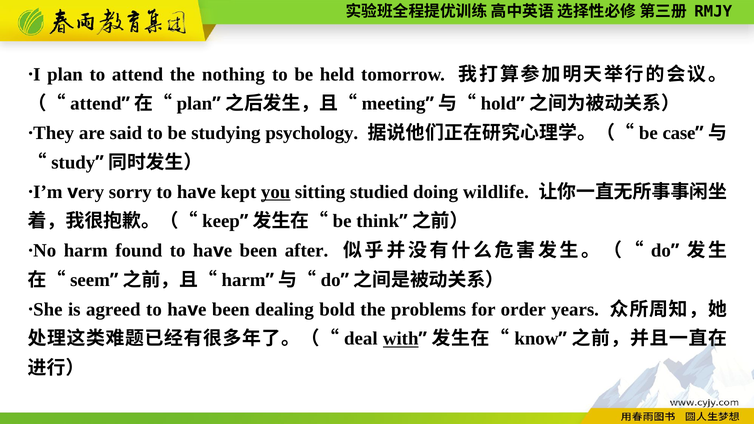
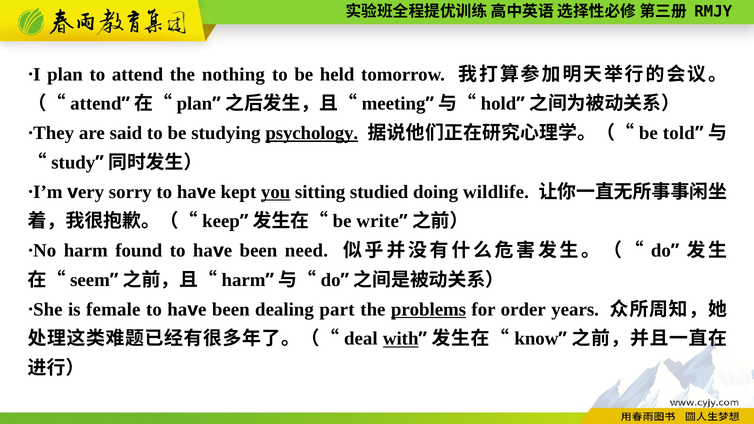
psychology underline: none -> present
case: case -> told
think: think -> write
after: after -> need
agreed: agreed -> female
bold: bold -> part
problems underline: none -> present
